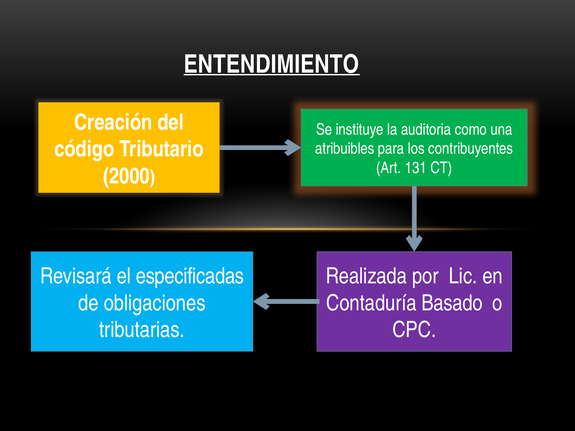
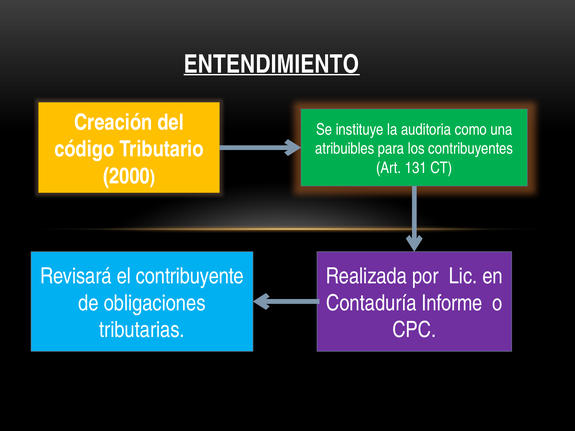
especificadas: especificadas -> contribuyente
Basado: Basado -> Informe
